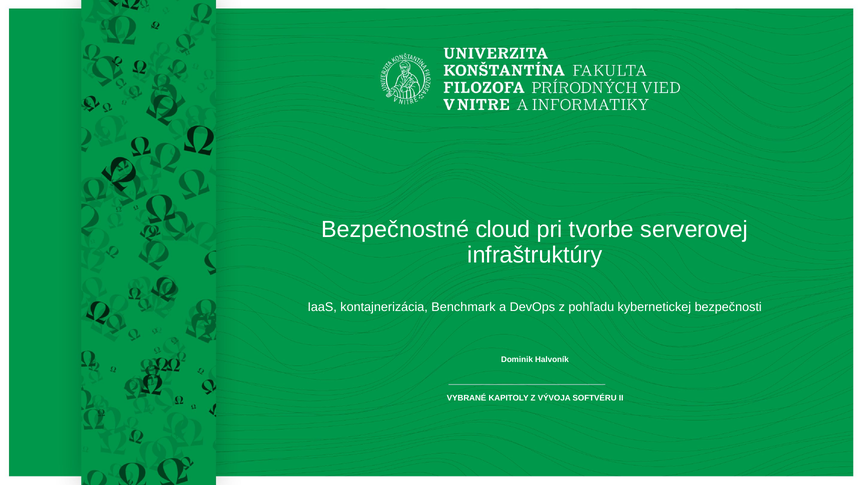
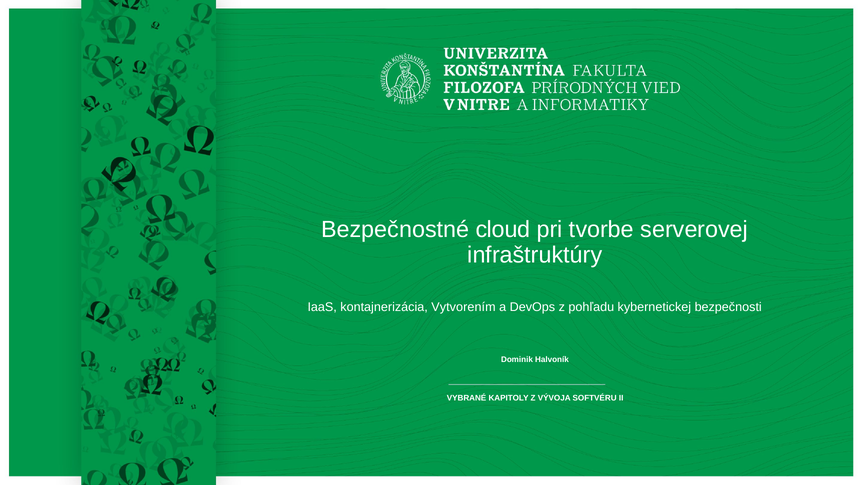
Benchmark: Benchmark -> Vytvorením
